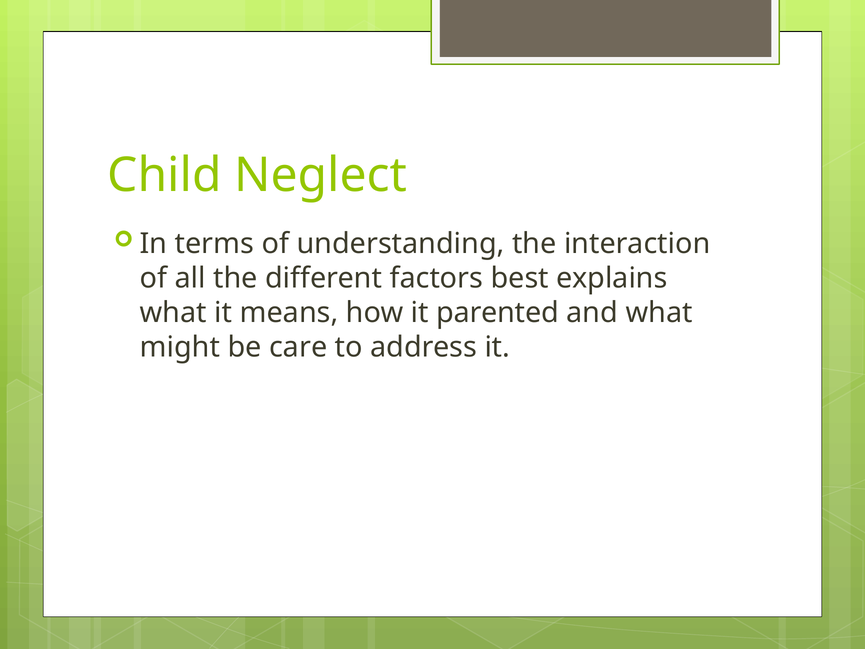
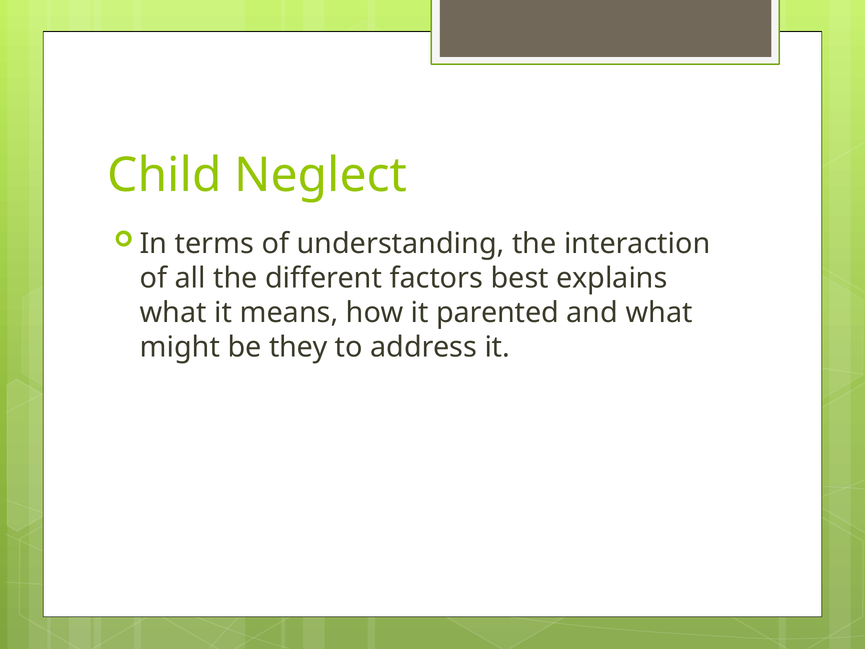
care: care -> they
